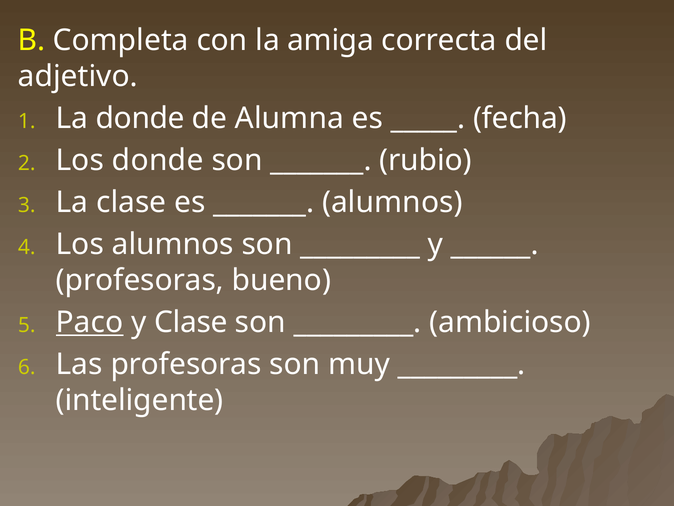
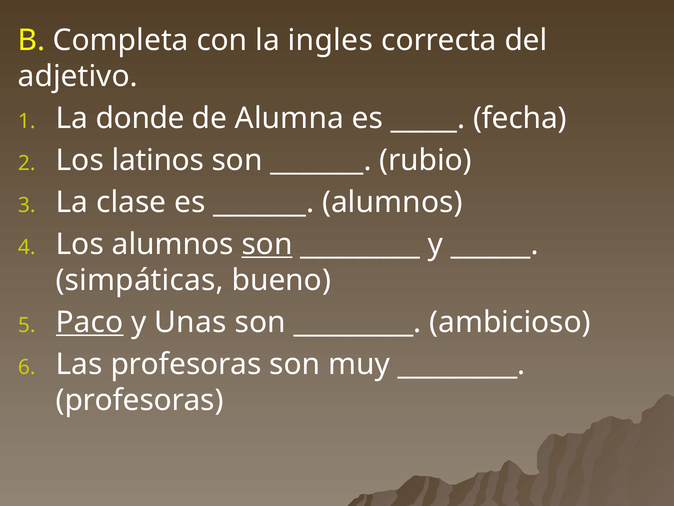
amiga: amiga -> ingles
Los donde: donde -> latinos
son at (267, 244) underline: none -> present
profesoras at (140, 280): profesoras -> simpáticas
y Clase: Clase -> Unas
inteligente at (140, 400): inteligente -> profesoras
